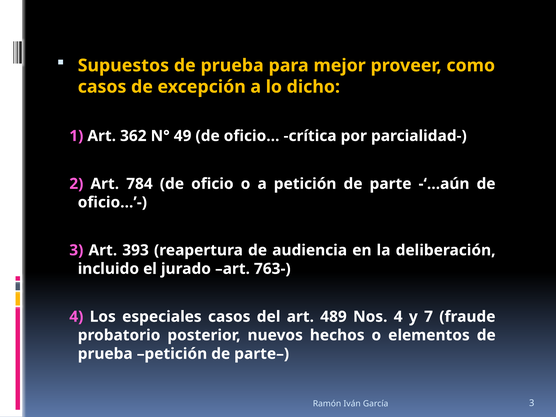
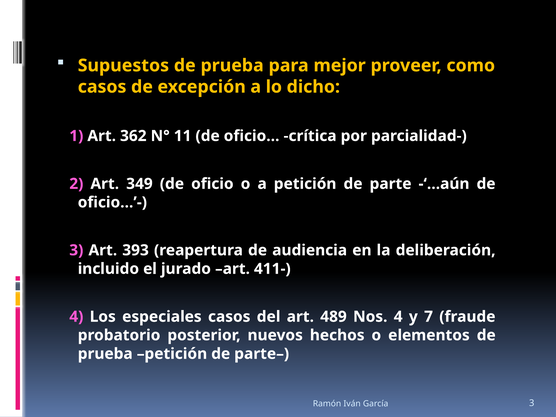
49: 49 -> 11
784: 784 -> 349
763-: 763- -> 411-
